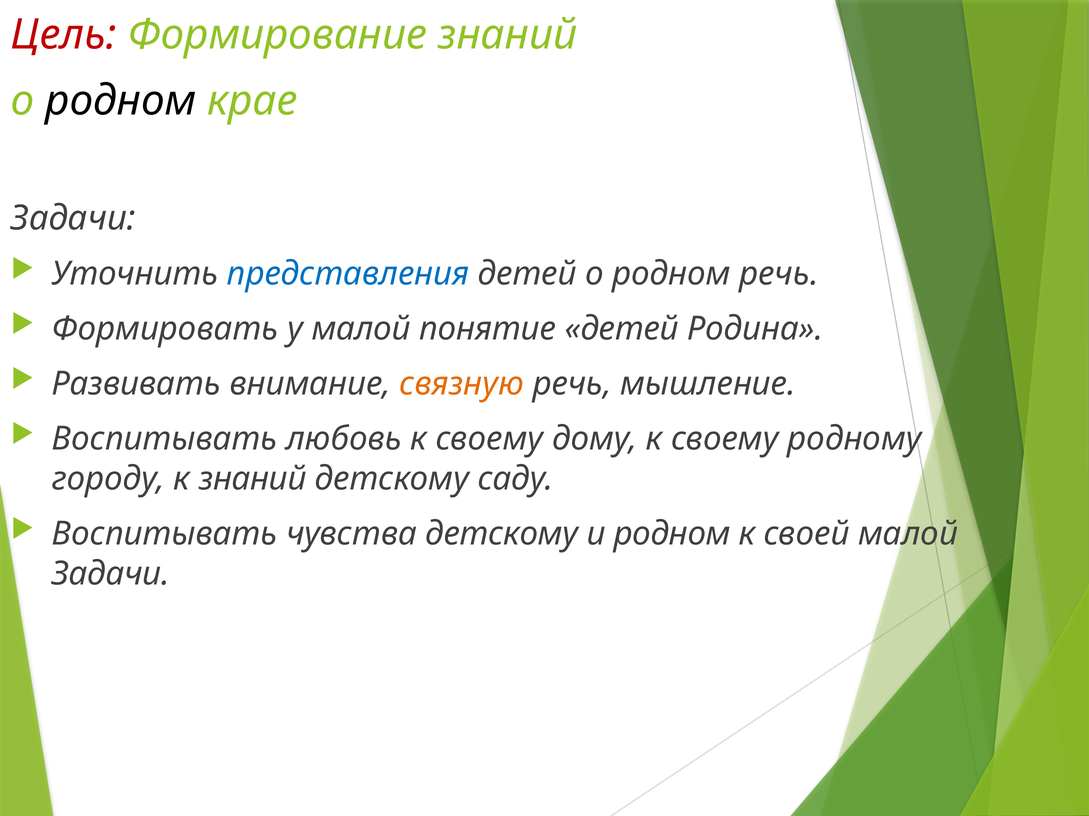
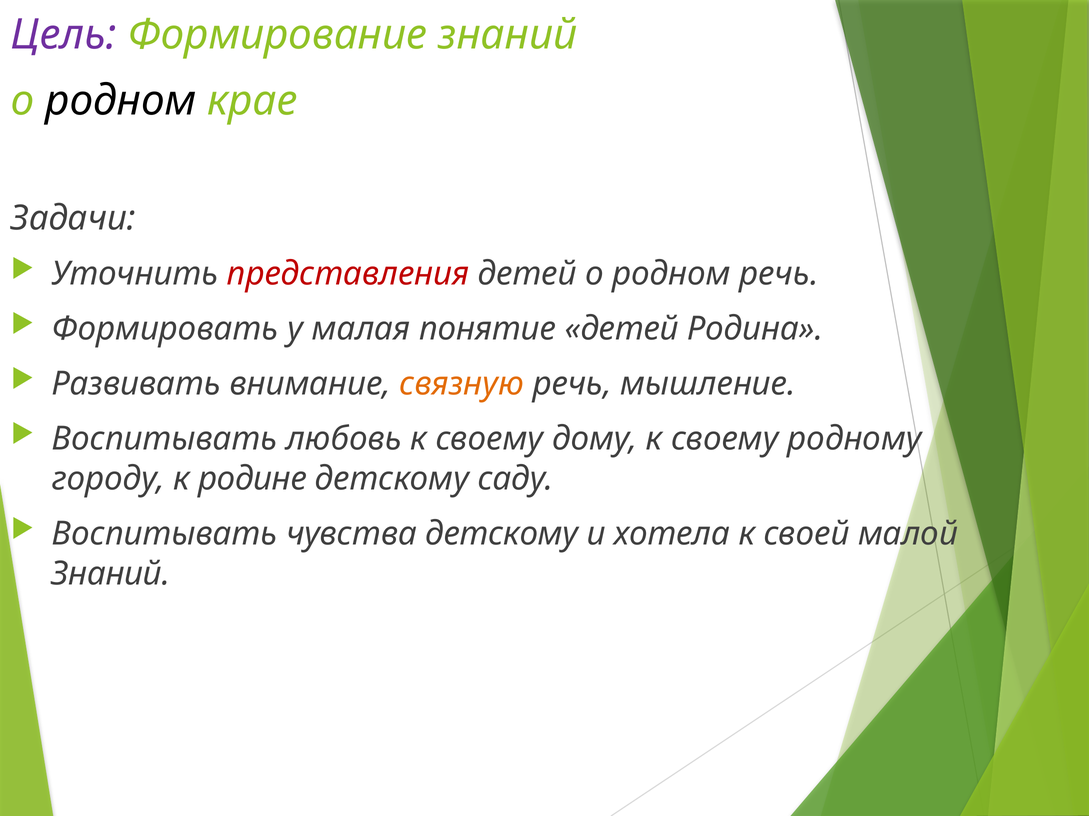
Цель colour: red -> purple
представления colour: blue -> red
у малой: малой -> малая
к знаний: знаний -> родине
и родном: родном -> хотела
Задачи at (111, 574): Задачи -> Знаний
